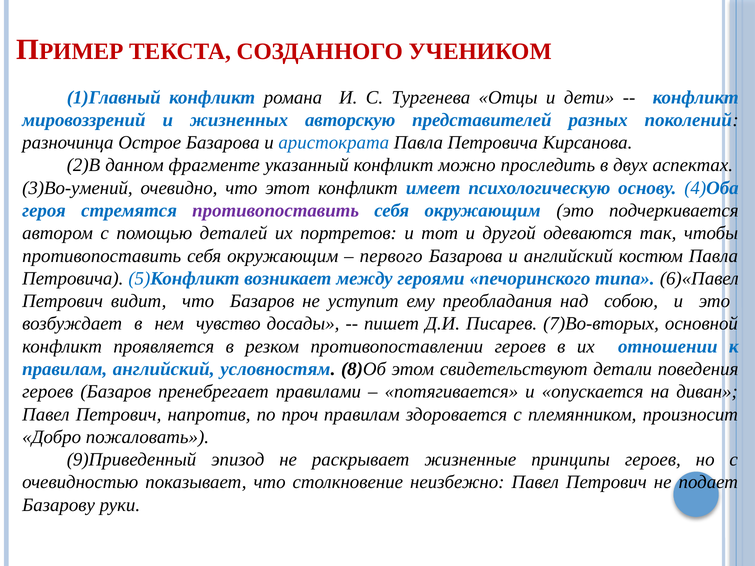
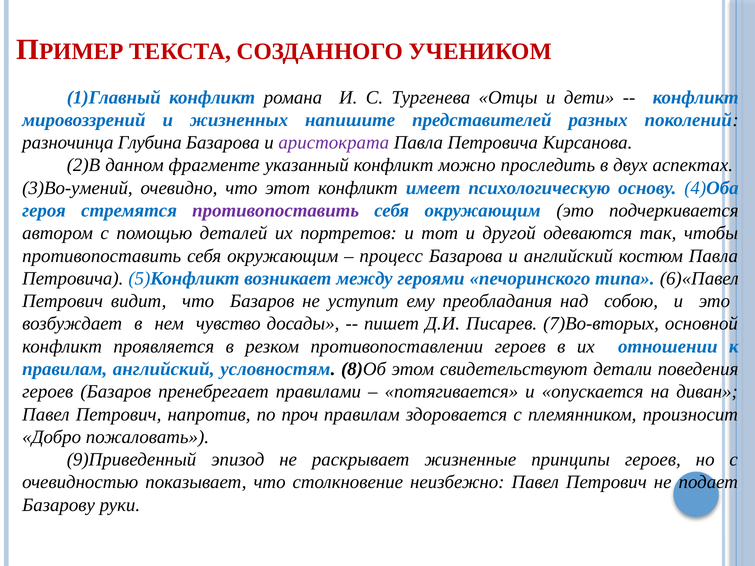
авторскую: авторскую -> напишите
Острое: Острое -> Глубина
аристократа colour: blue -> purple
первого: первого -> процесс
